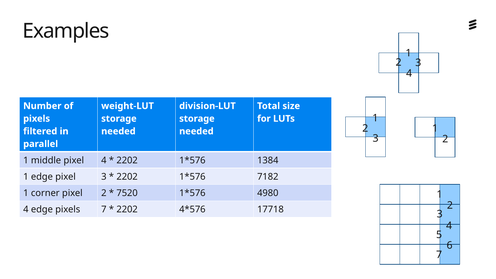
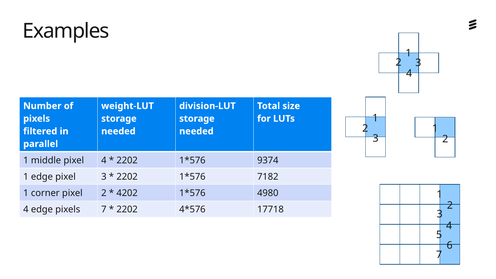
1384: 1384 -> 9374
7520: 7520 -> 4202
